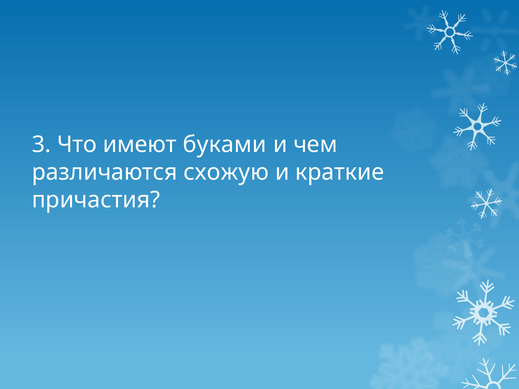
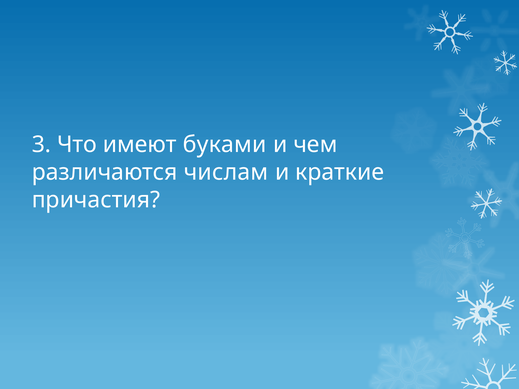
схожую: схожую -> числам
